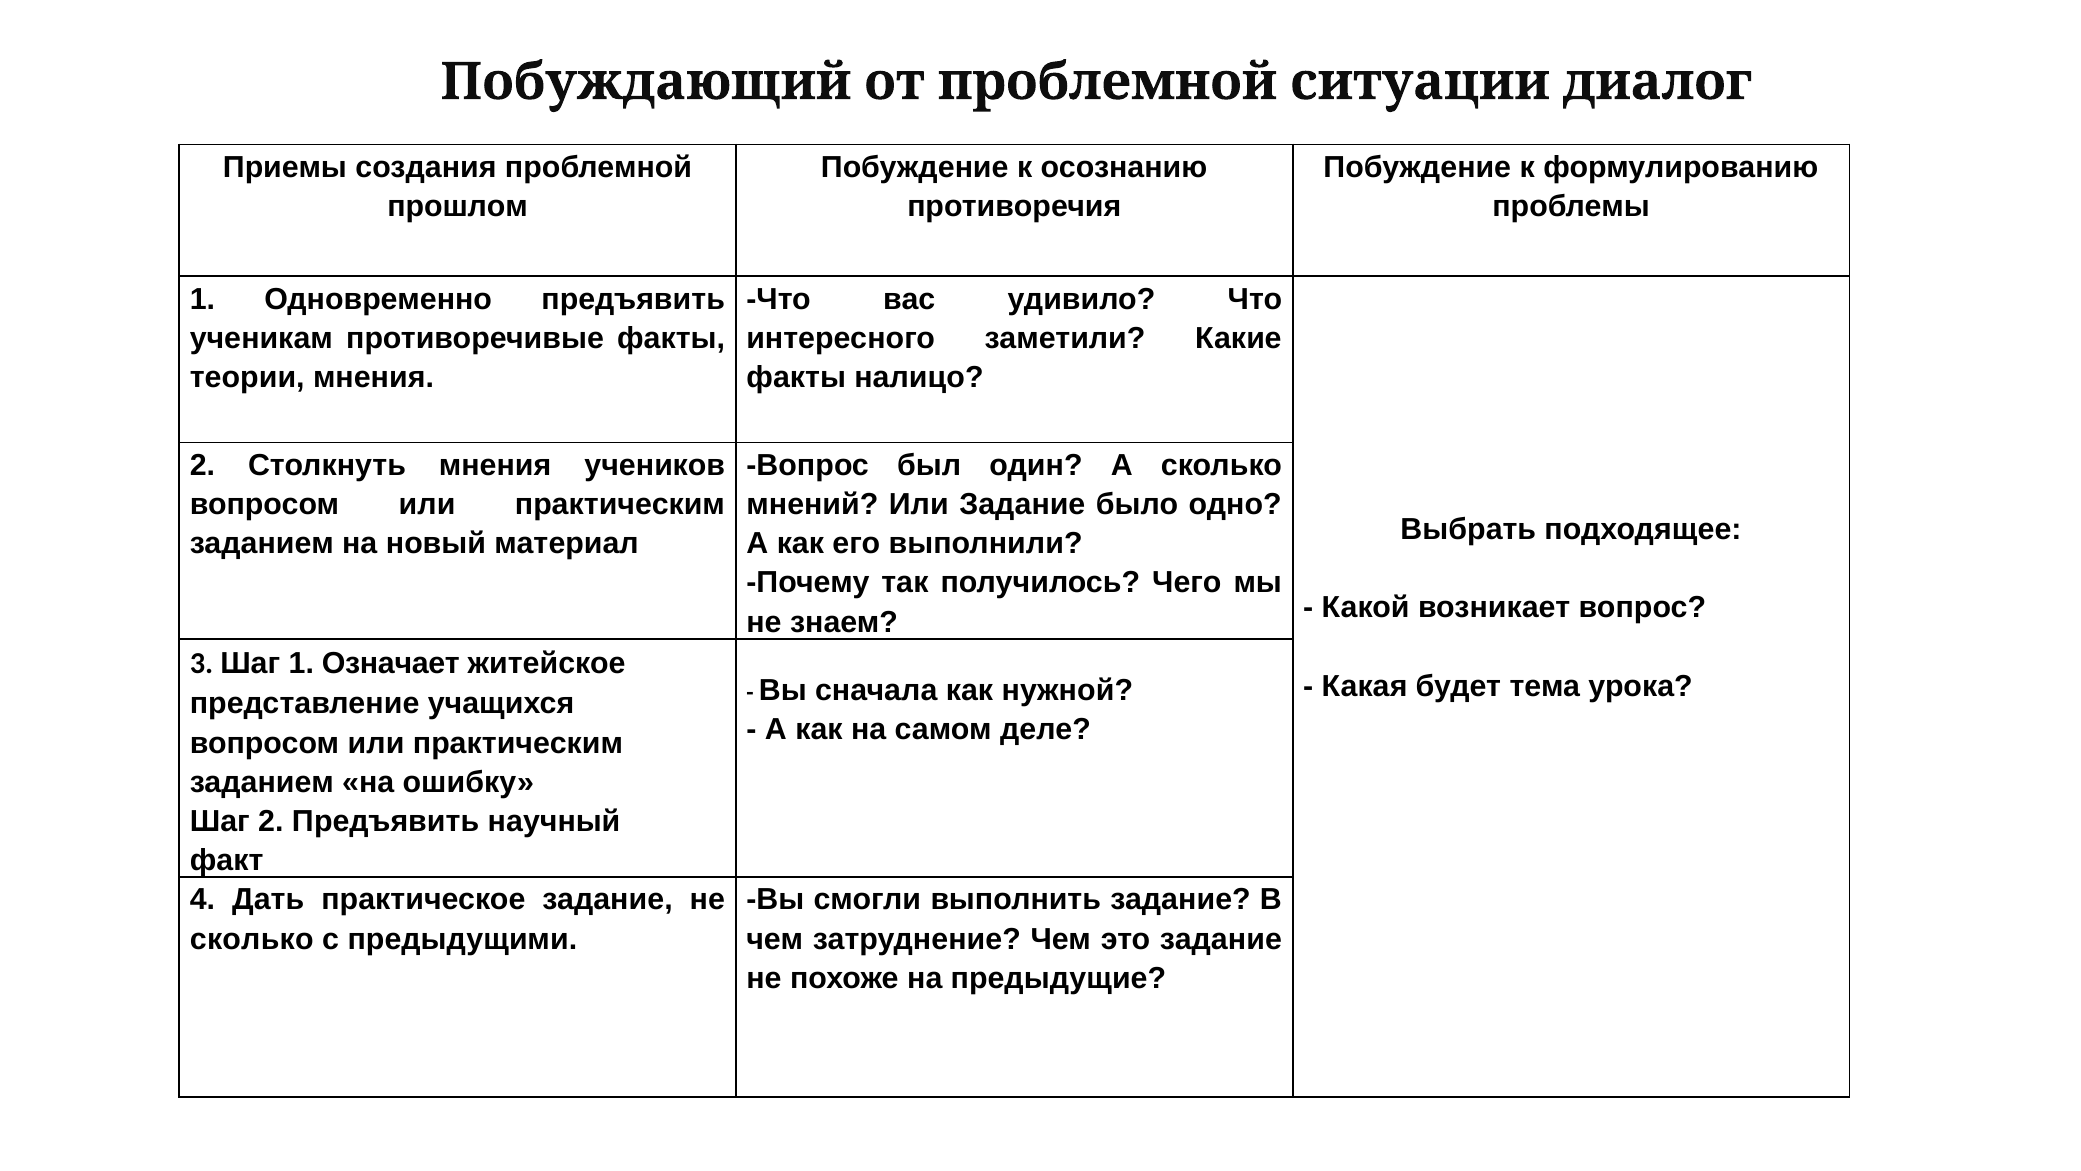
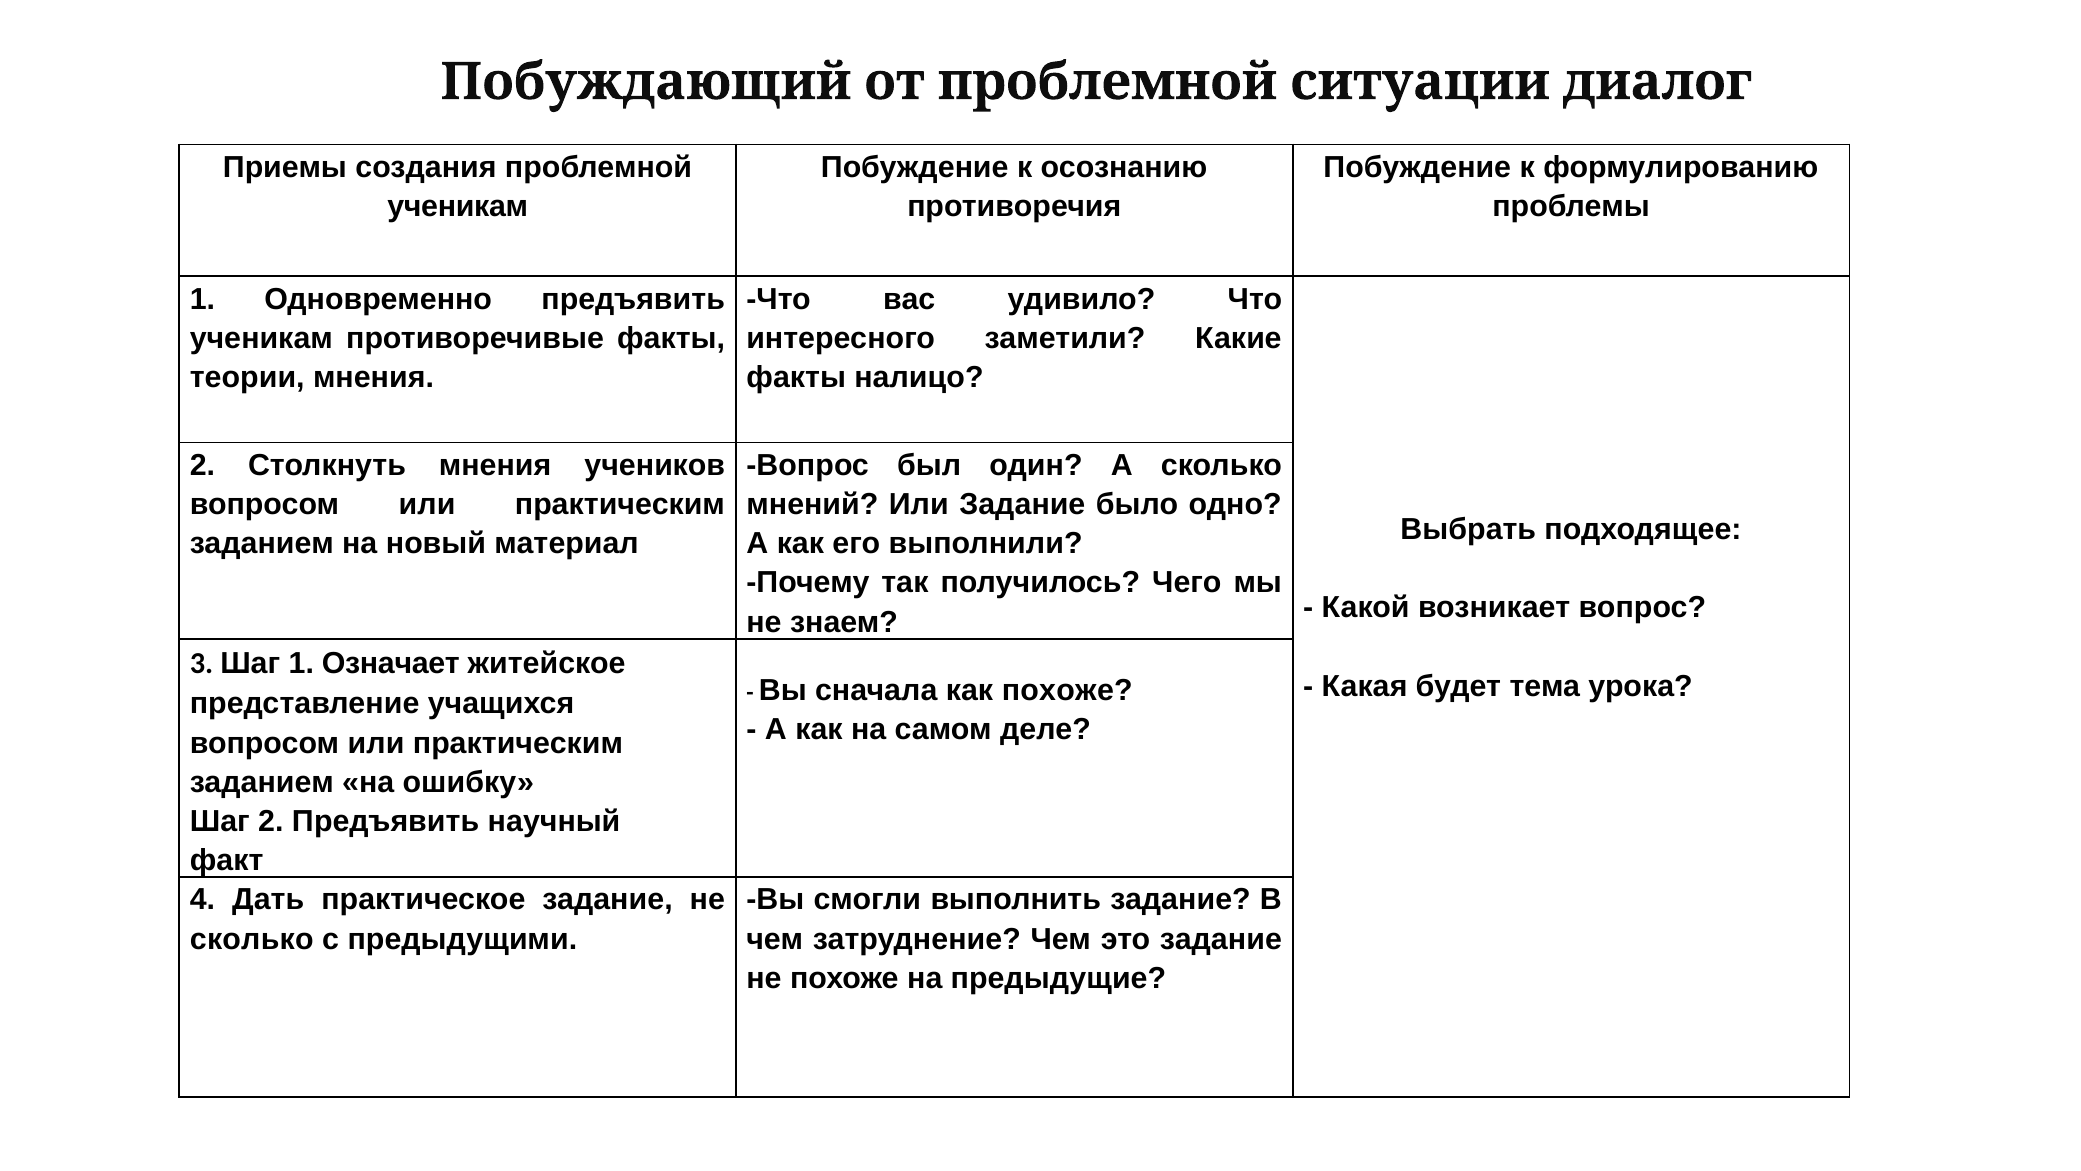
прошлом at (458, 206): прошлом -> ученикам
как нужной: нужной -> похоже
